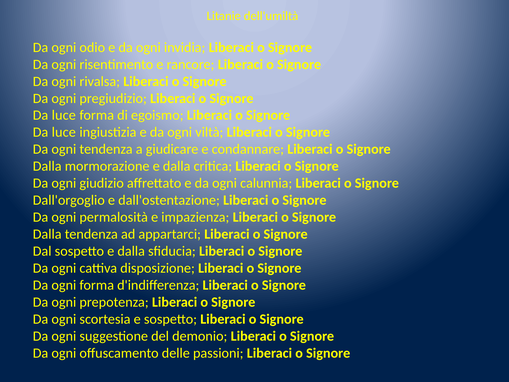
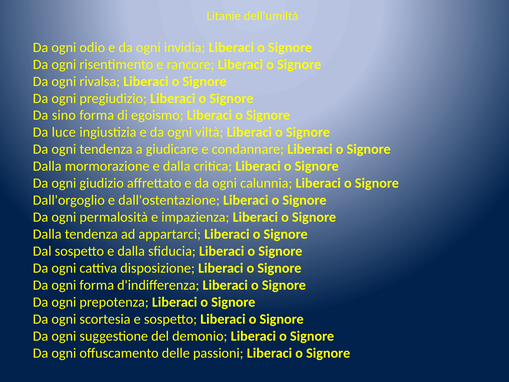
luce at (64, 115): luce -> sino
